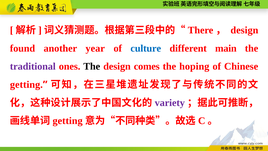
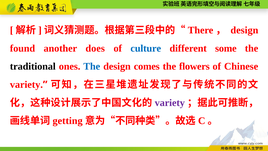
year: year -> does
main: main -> some
traditional colour: purple -> black
The at (92, 66) colour: black -> blue
hoping: hoping -> flowers
getting at (26, 84): getting -> variety
